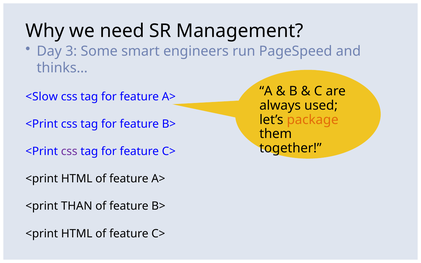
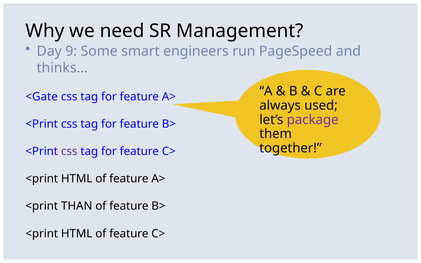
3: 3 -> 9
<Slow: <Slow -> <Gate
package colour: orange -> purple
